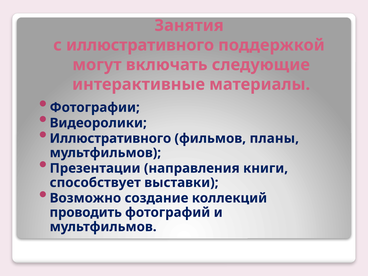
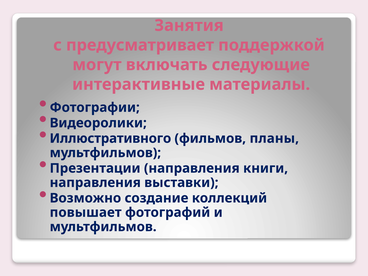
с иллюстративного: иллюстративного -> предусматривает
способствует at (95, 183): способствует -> направления
проводить: проводить -> повышает
